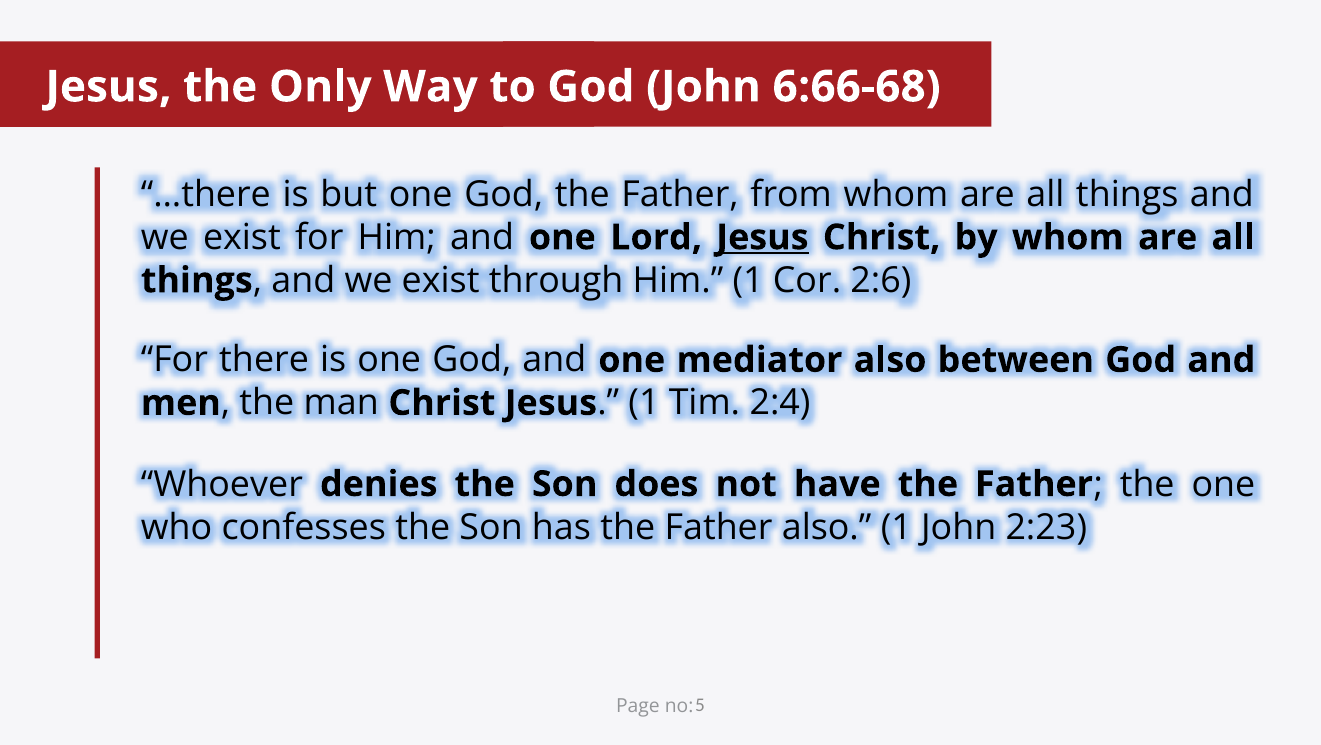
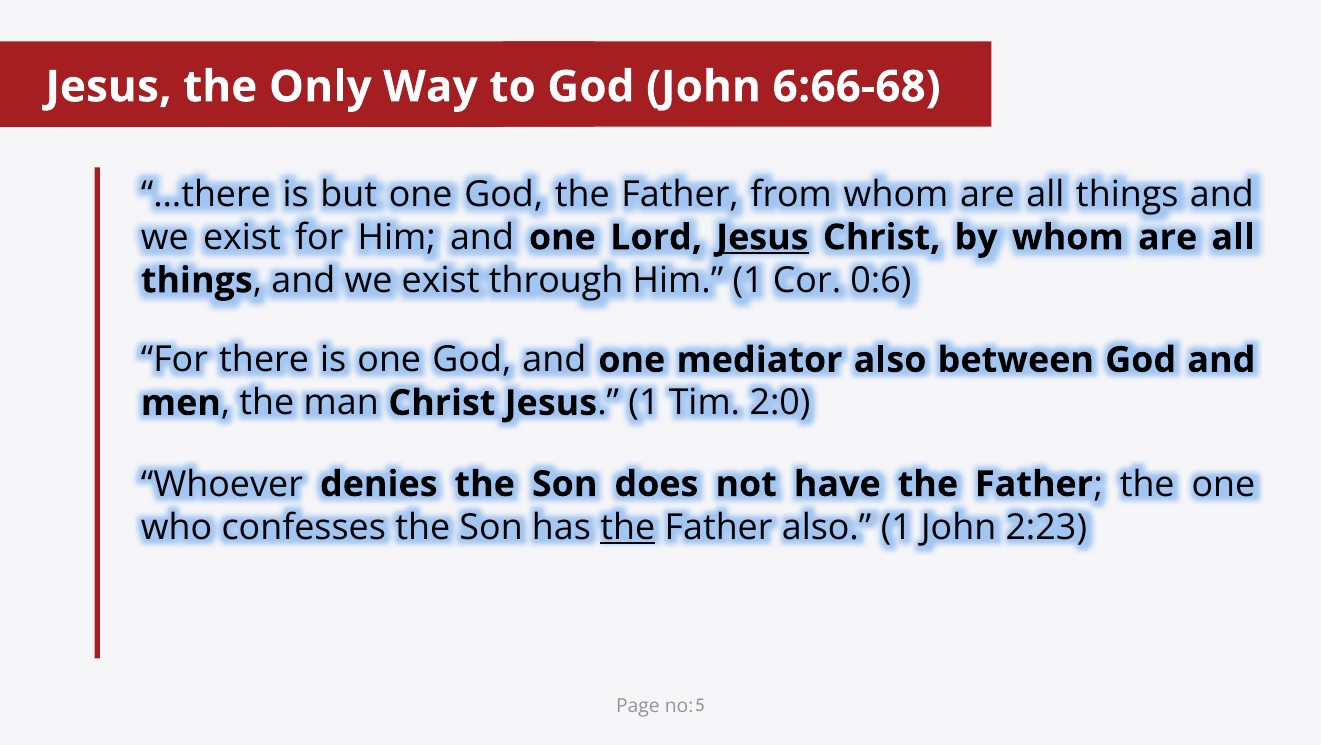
2:6: 2:6 -> 0:6
2:4: 2:4 -> 2:0
the at (628, 527) underline: none -> present
